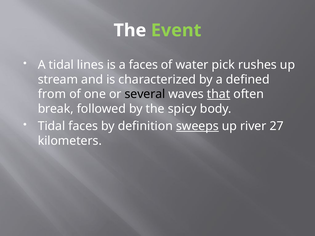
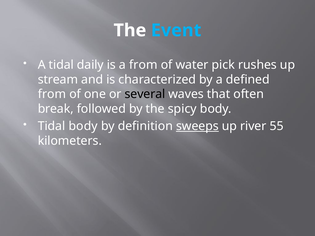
Event colour: light green -> light blue
lines: lines -> daily
a faces: faces -> from
that underline: present -> none
Tidal faces: faces -> body
27: 27 -> 55
